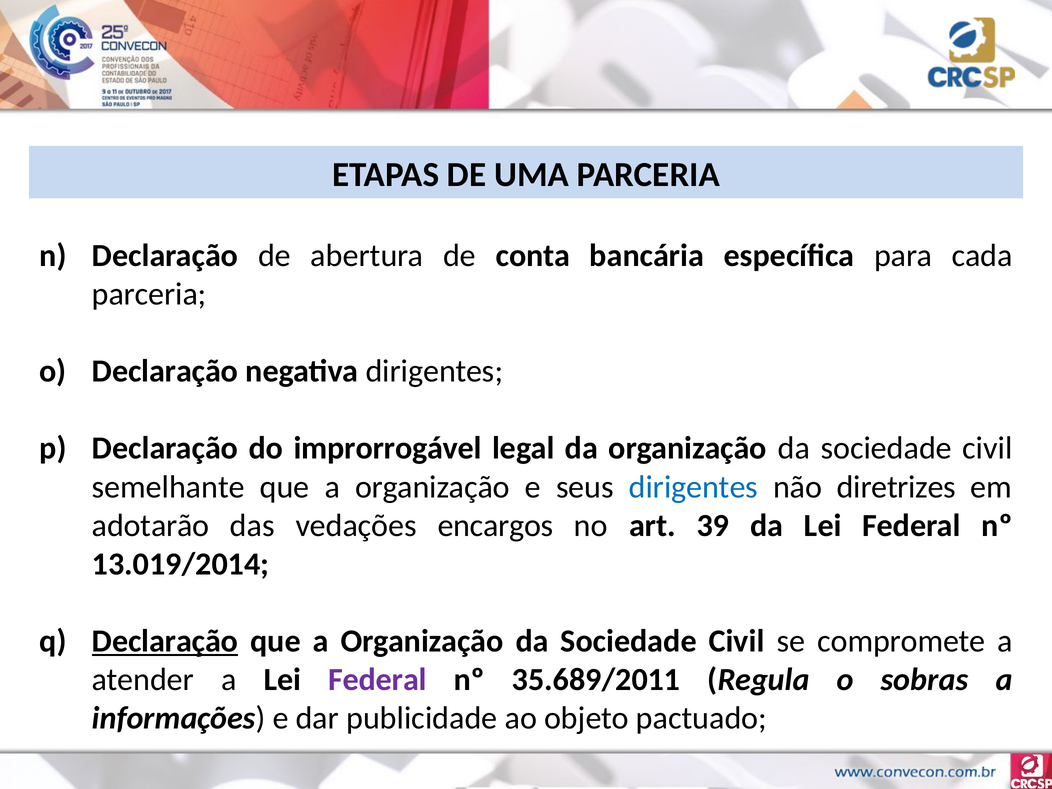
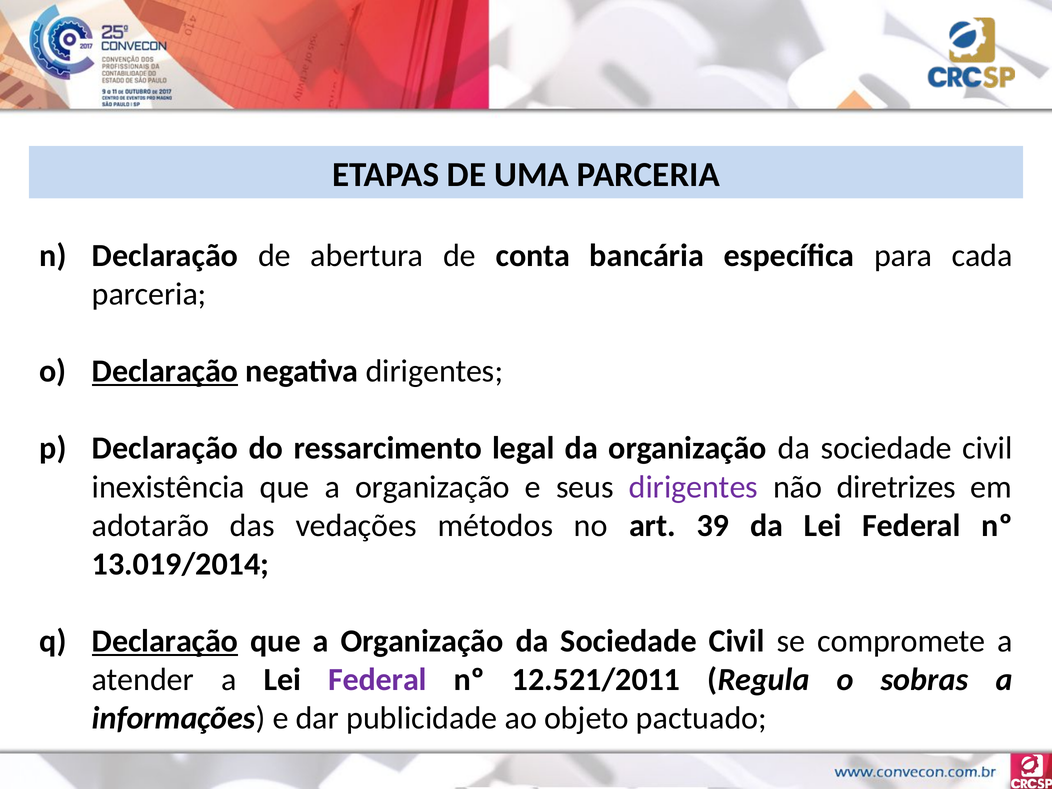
Declaração at (165, 371) underline: none -> present
improrrogável: improrrogável -> ressarcimento
semelhante: semelhante -> inexistência
dirigentes at (693, 487) colour: blue -> purple
encargos: encargos -> métodos
35.689/2011: 35.689/2011 -> 12.521/2011
